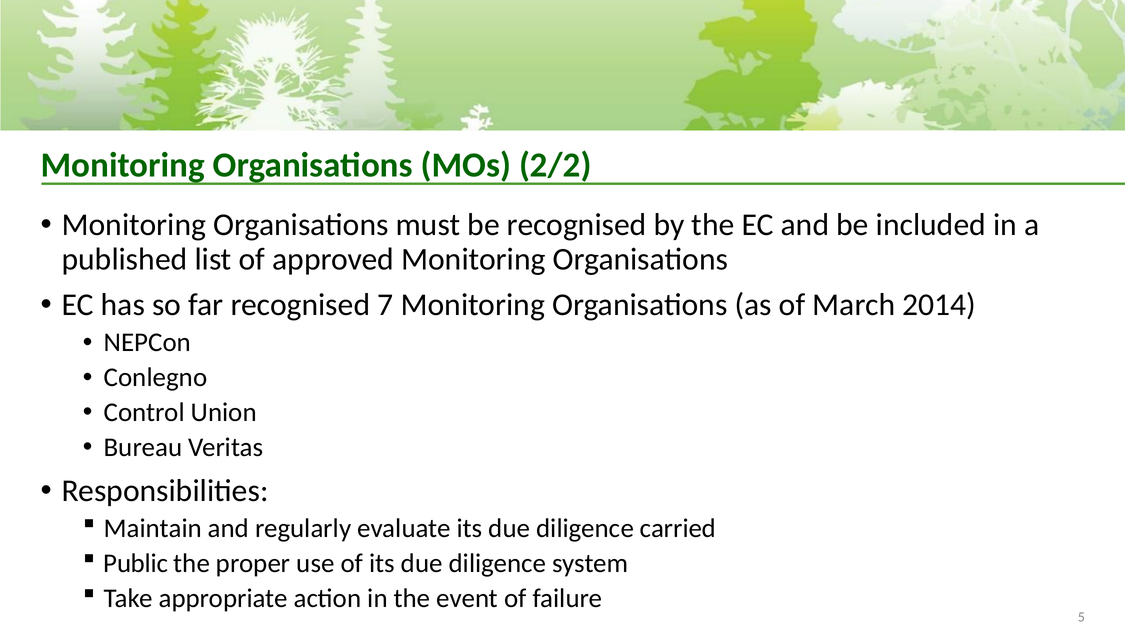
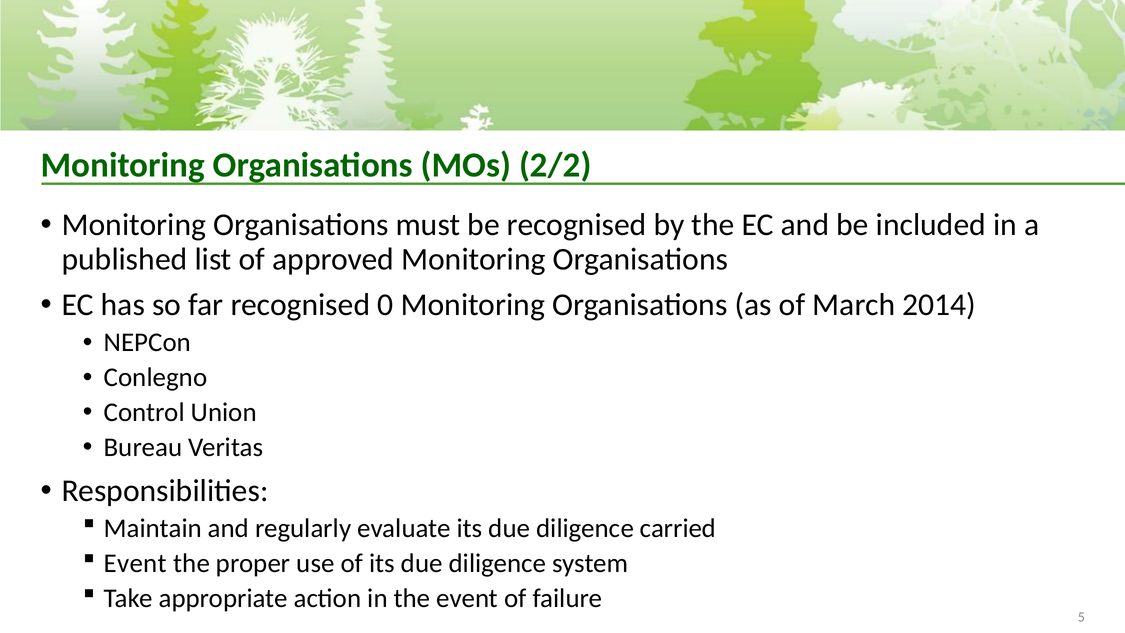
7: 7 -> 0
Public at (136, 563): Public -> Event
